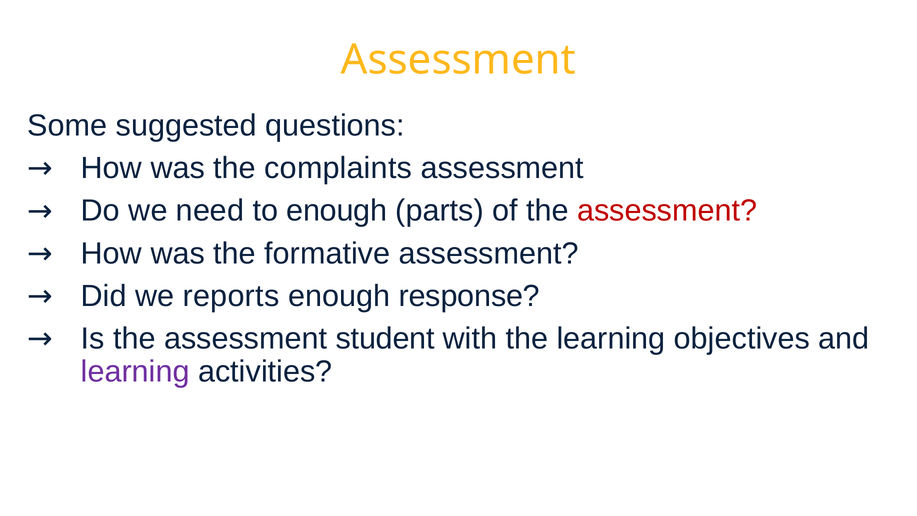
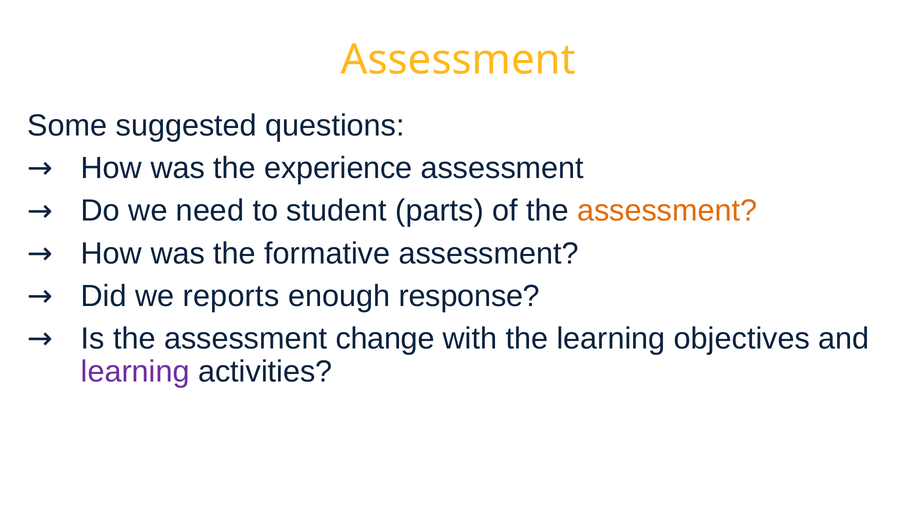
complaints: complaints -> experience
to enough: enough -> student
assessment at (667, 211) colour: red -> orange
student: student -> change
